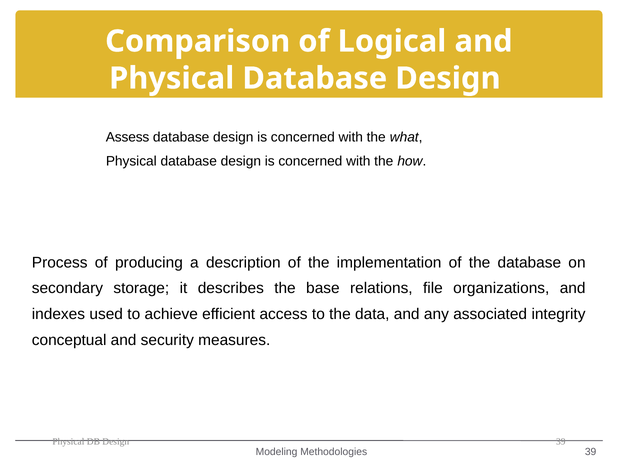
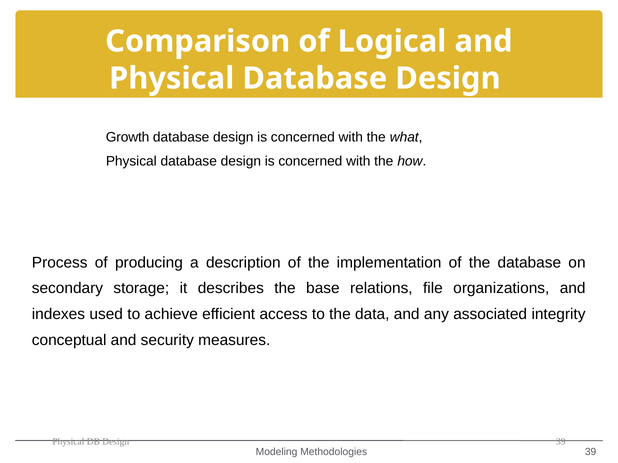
Assess: Assess -> Growth
